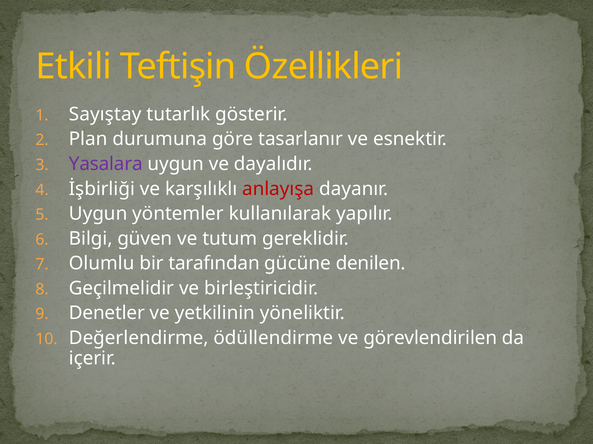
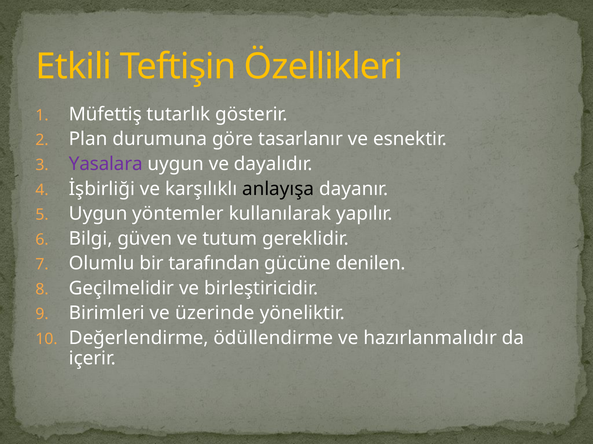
Sayıştay: Sayıştay -> Müfettiş
anlayışa colour: red -> black
Denetler: Denetler -> Birimleri
yetkilinin: yetkilinin -> üzerinde
görevlendirilen: görevlendirilen -> hazırlanmalıdır
